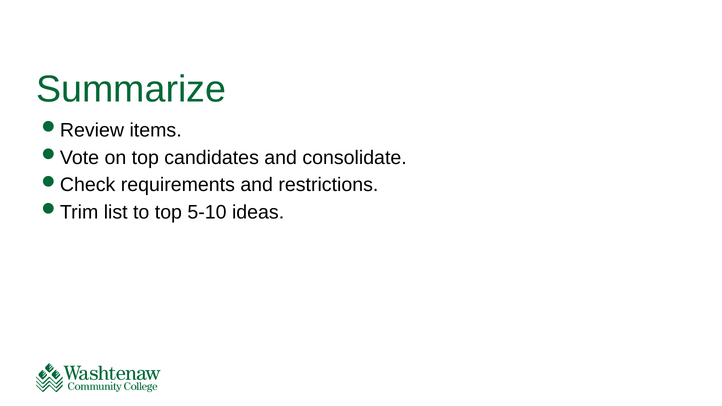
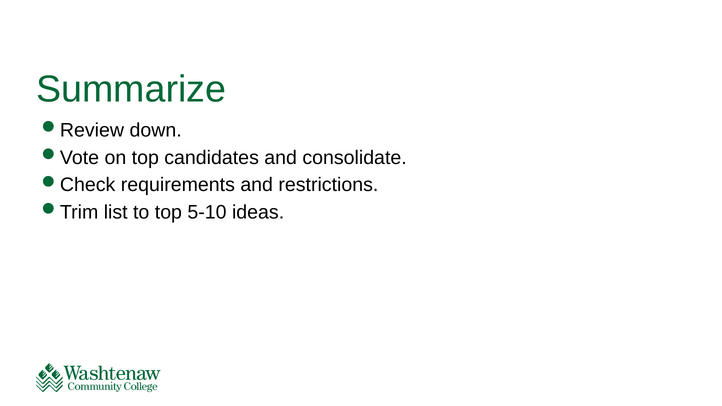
items: items -> down
